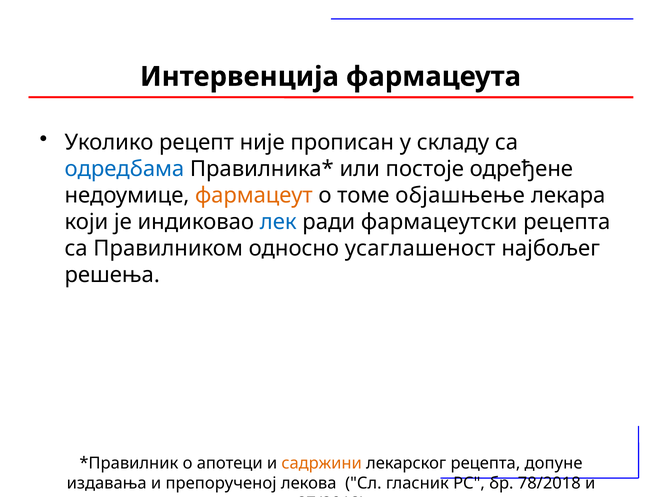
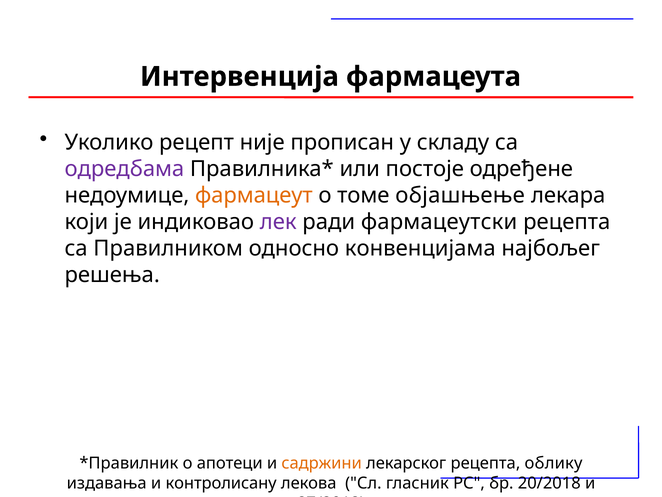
одредбама colour: blue -> purple
лек colour: blue -> purple
усаглашеност: усаглашеност -> конвенцијама
допуне: допуне -> облику
препорученој: препорученој -> контролисану
78/2018: 78/2018 -> 20/2018
